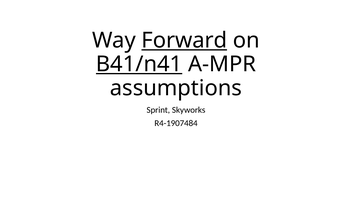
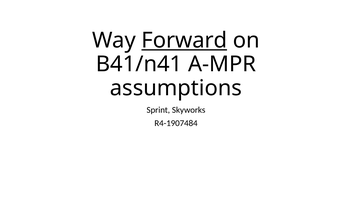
B41/n41 underline: present -> none
